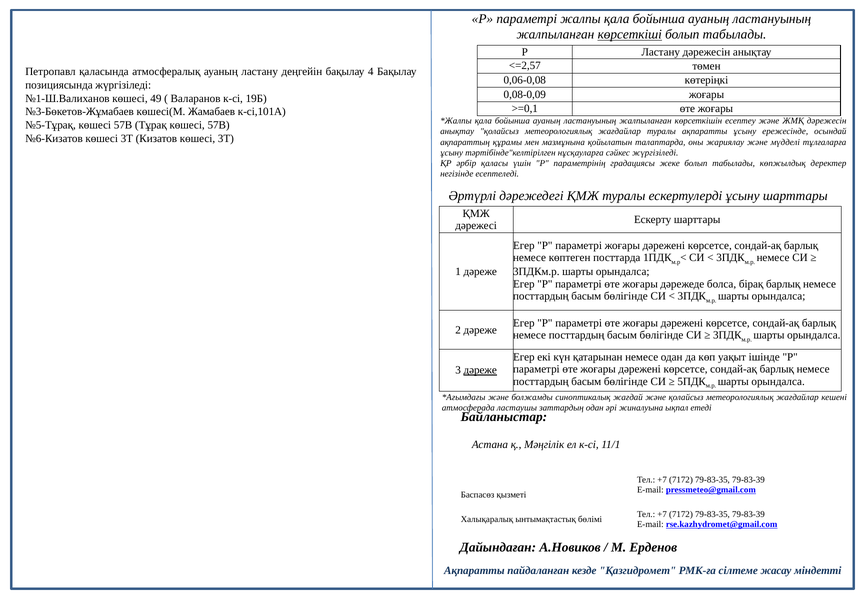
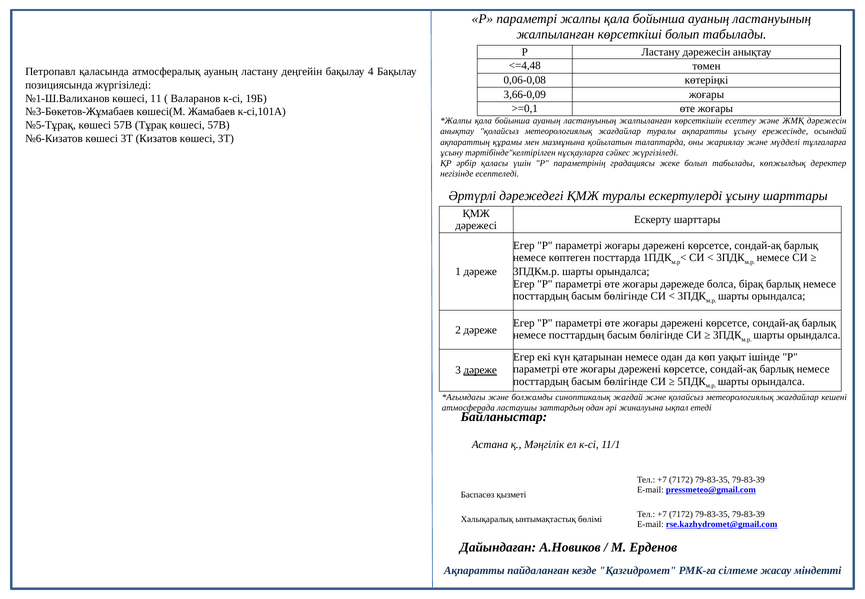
көрсеткіші underline: present -> none
<=2,57: <=2,57 -> <=4,48
0,08-0,09: 0,08-0,09 -> 3,66-0,09
49: 49 -> 11
